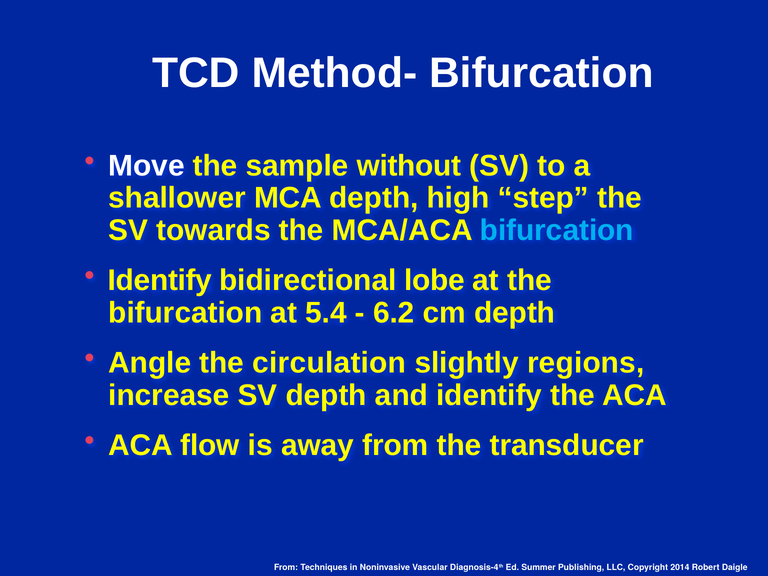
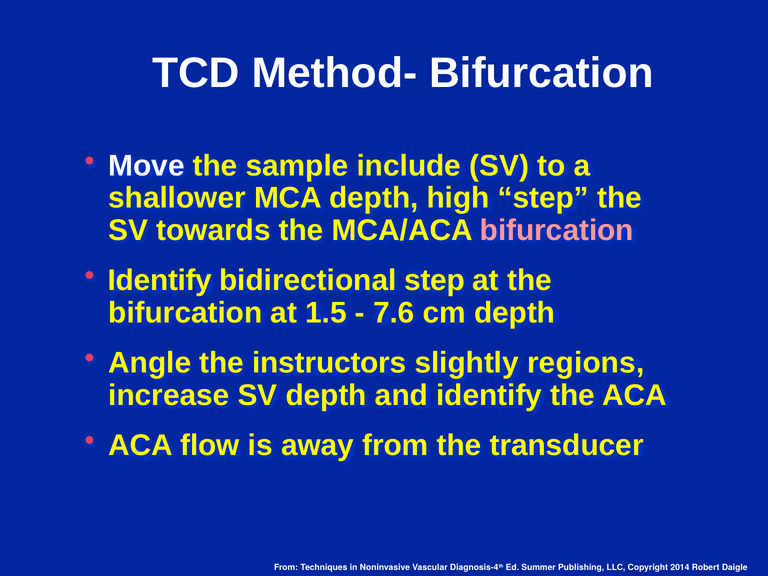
without: without -> include
bifurcation at (557, 230) colour: light blue -> pink
bidirectional lobe: lobe -> step
5.4: 5.4 -> 1.5
6.2: 6.2 -> 7.6
circulation: circulation -> instructors
